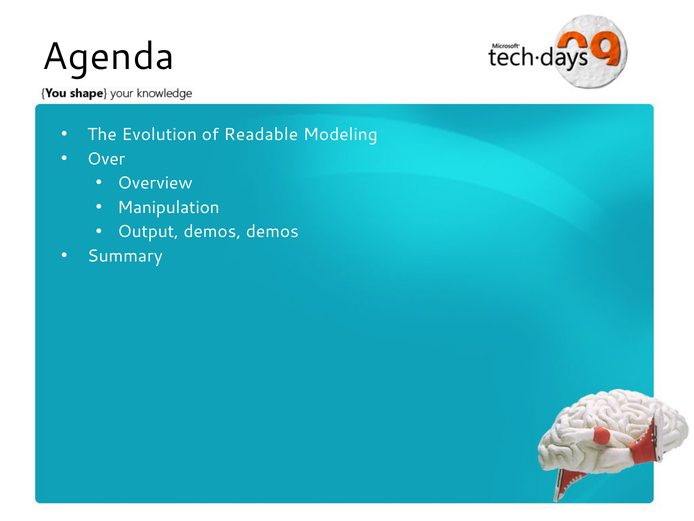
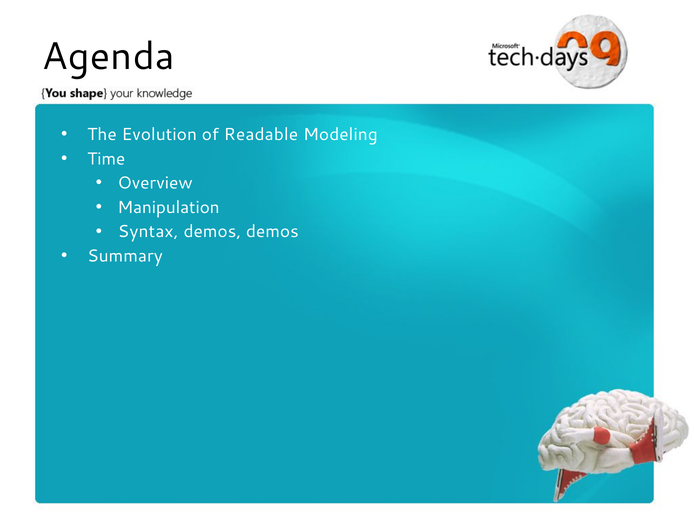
Over: Over -> Time
Output: Output -> Syntax
